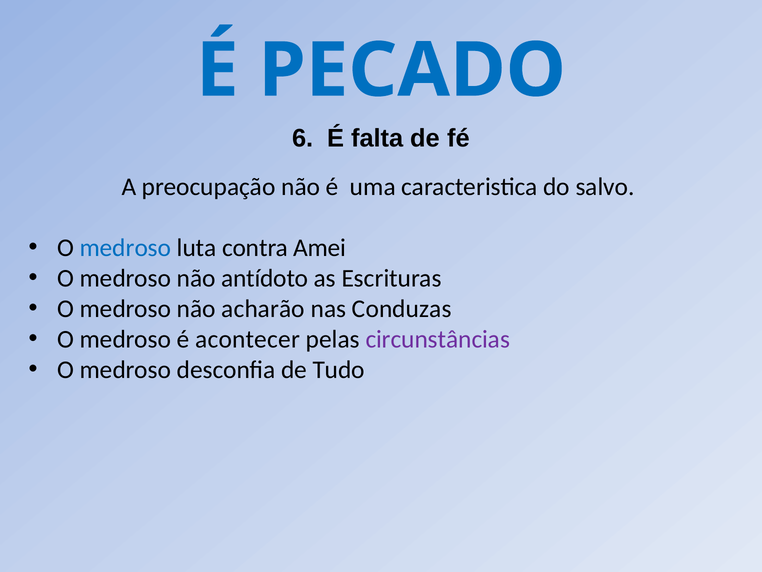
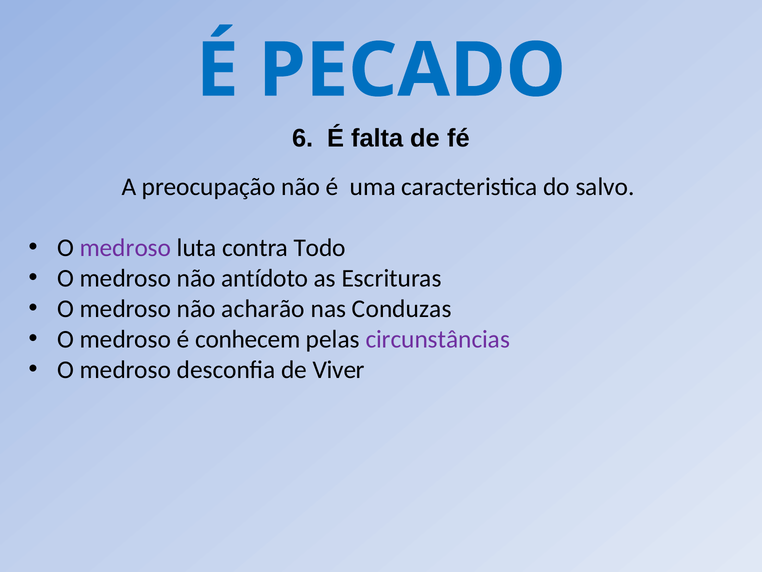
medroso at (125, 248) colour: blue -> purple
Amei: Amei -> Todo
acontecer: acontecer -> conhecem
Tudo: Tudo -> Viver
